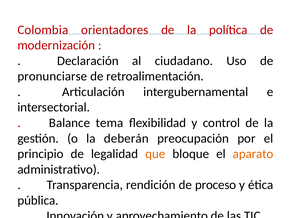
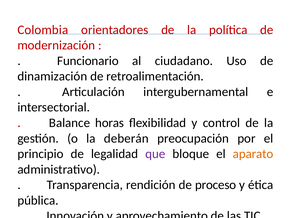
Declaración: Declaración -> Funcionario
pronunciarse: pronunciarse -> dinamización
tema: tema -> horas
que colour: orange -> purple
